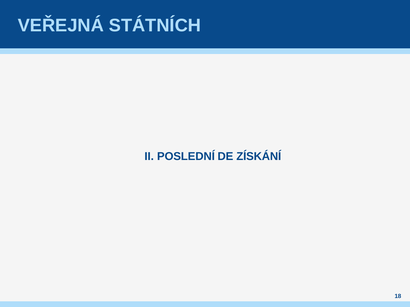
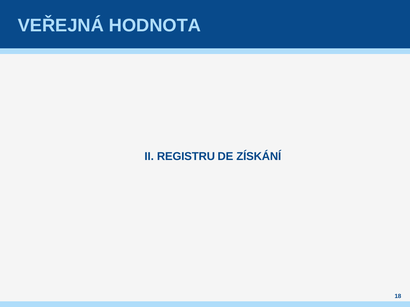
STÁTNÍCH: STÁTNÍCH -> HODNOTA
POSLEDNÍ: POSLEDNÍ -> REGISTRU
